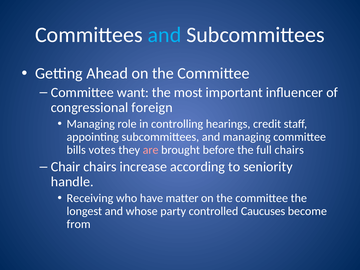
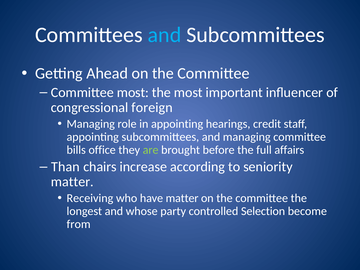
Committee want: want -> most
in controlling: controlling -> appointing
votes: votes -> office
are colour: pink -> light green
full chairs: chairs -> affairs
Chair: Chair -> Than
handle at (72, 182): handle -> matter
Caucuses: Caucuses -> Selection
